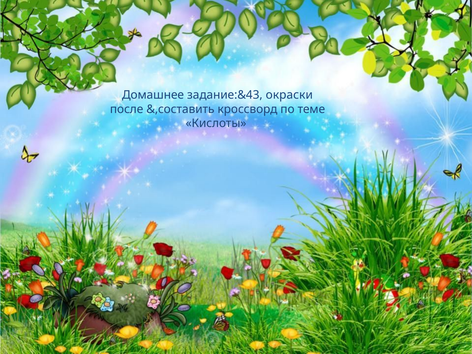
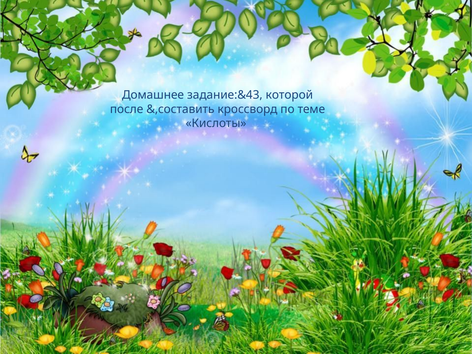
окраски: окраски -> которой
